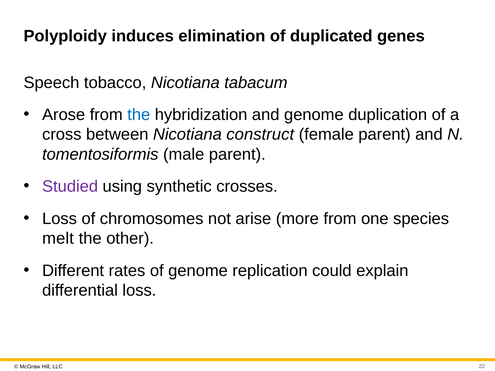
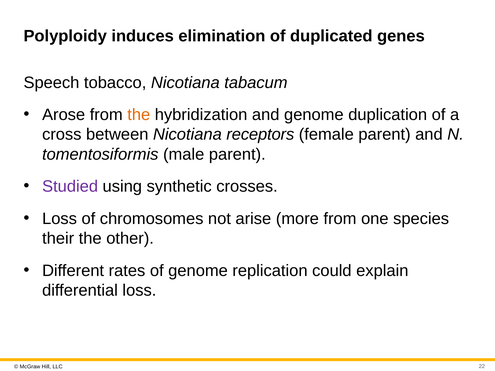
the at (139, 115) colour: blue -> orange
construct: construct -> receptors
melt: melt -> their
